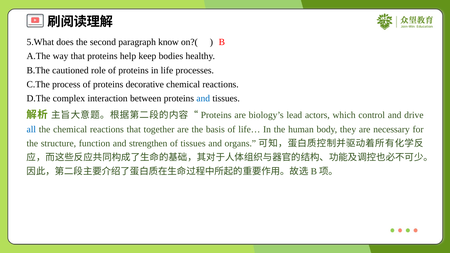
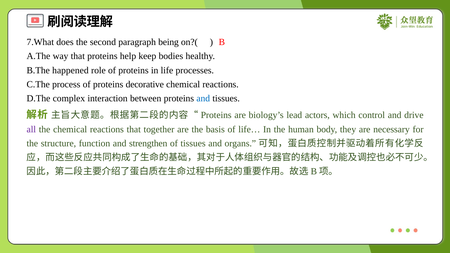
5.What: 5.What -> 7.What
know: know -> being
cautioned: cautioned -> happened
all colour: blue -> purple
